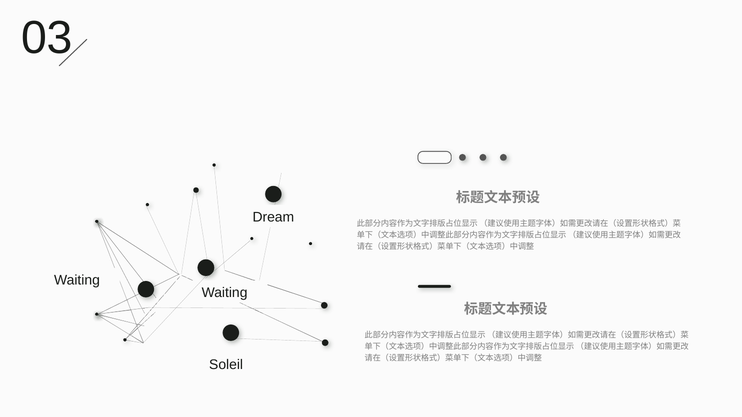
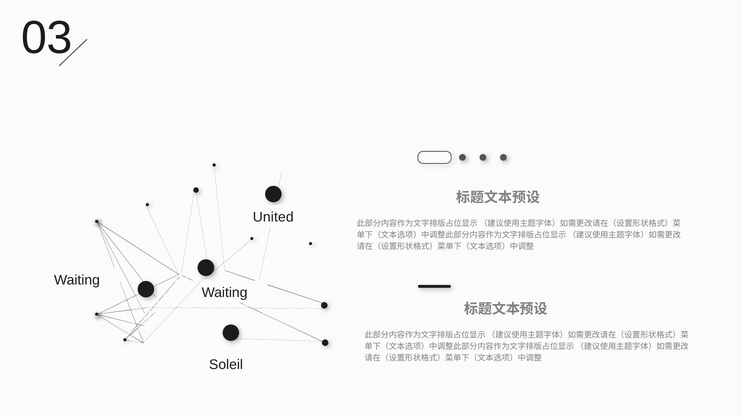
Dream: Dream -> United
